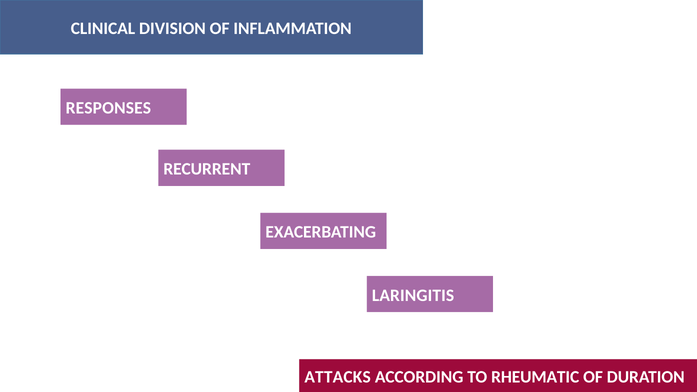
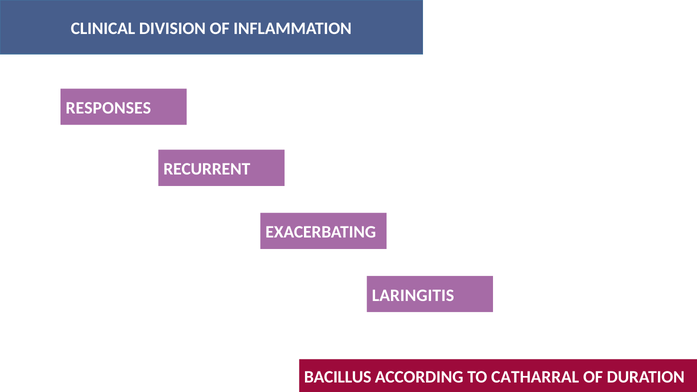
ATTACKS: ATTACKS -> BACILLUS
RHEUMATIC: RHEUMATIC -> CATHARRAL
